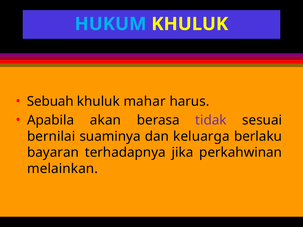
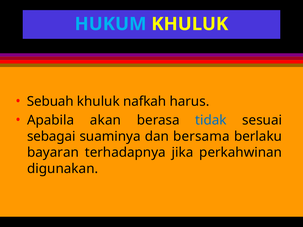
mahar: mahar -> nafkah
tidak colour: purple -> blue
bernilai: bernilai -> sebagai
keluarga: keluarga -> bersama
melainkan: melainkan -> digunakan
